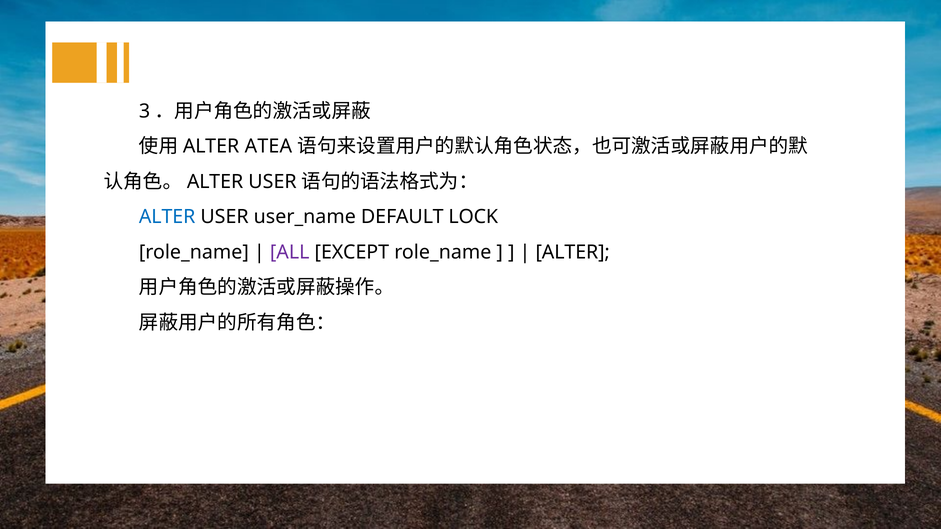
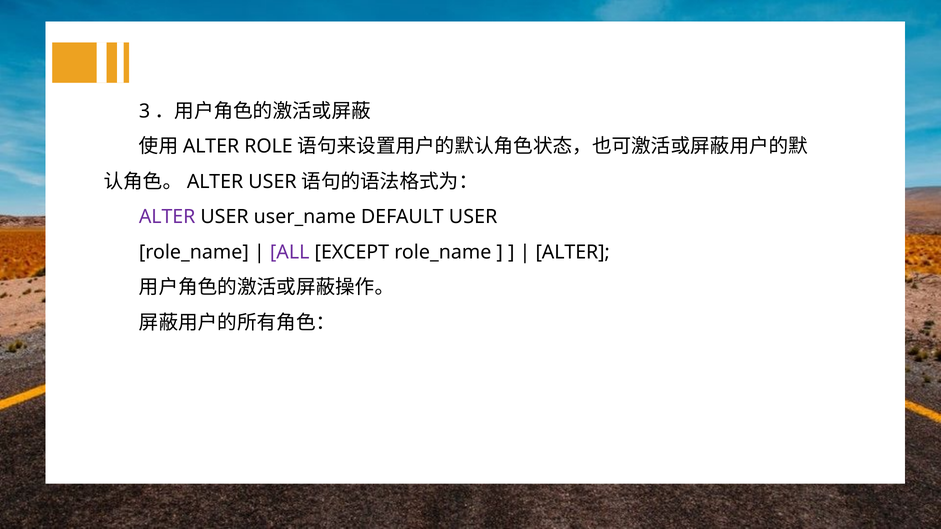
ATEA: ATEA -> ROLE
ALTER at (167, 217) colour: blue -> purple
DEFAULT LOCK: LOCK -> USER
